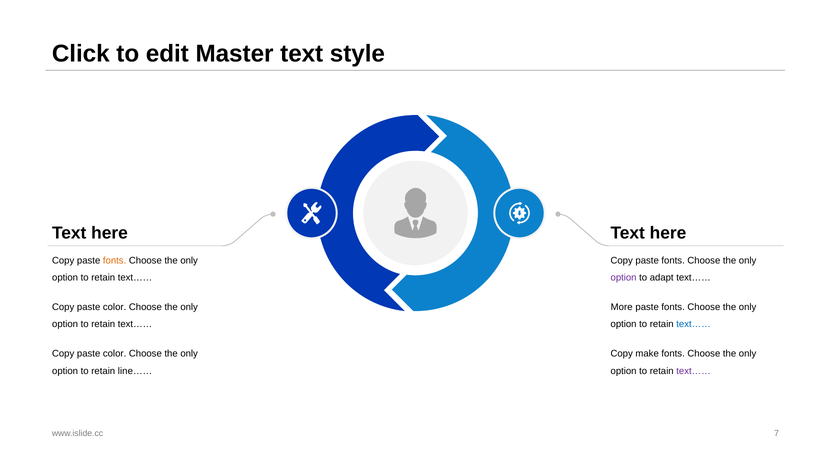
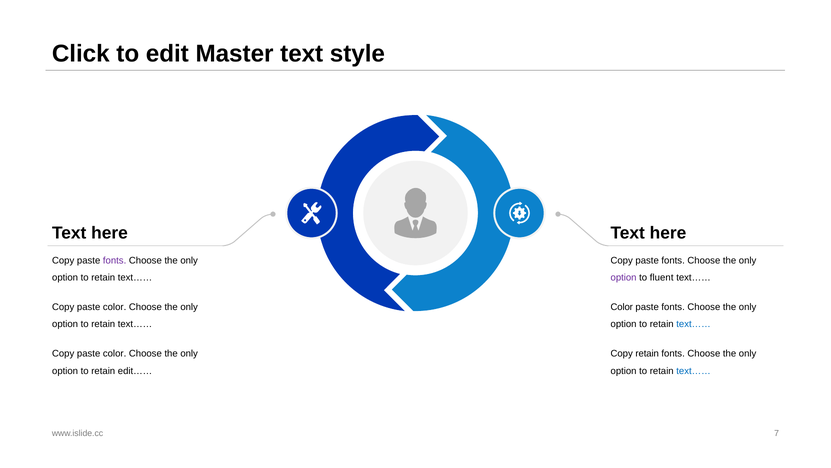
fonts at (115, 260) colour: orange -> purple
adapt: adapt -> fluent
More at (622, 307): More -> Color
Copy make: make -> retain
line……: line…… -> edit……
text…… at (694, 370) colour: purple -> blue
